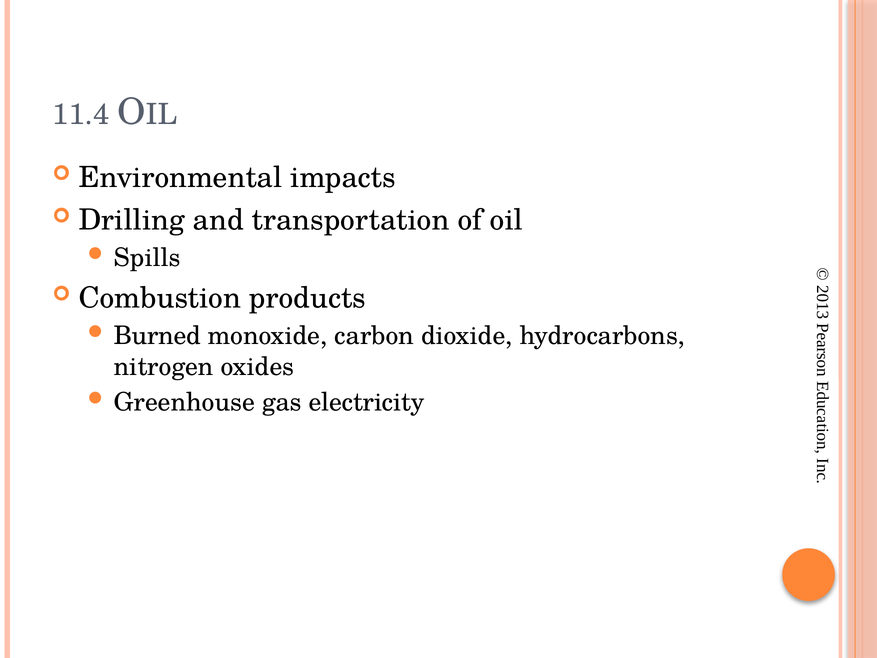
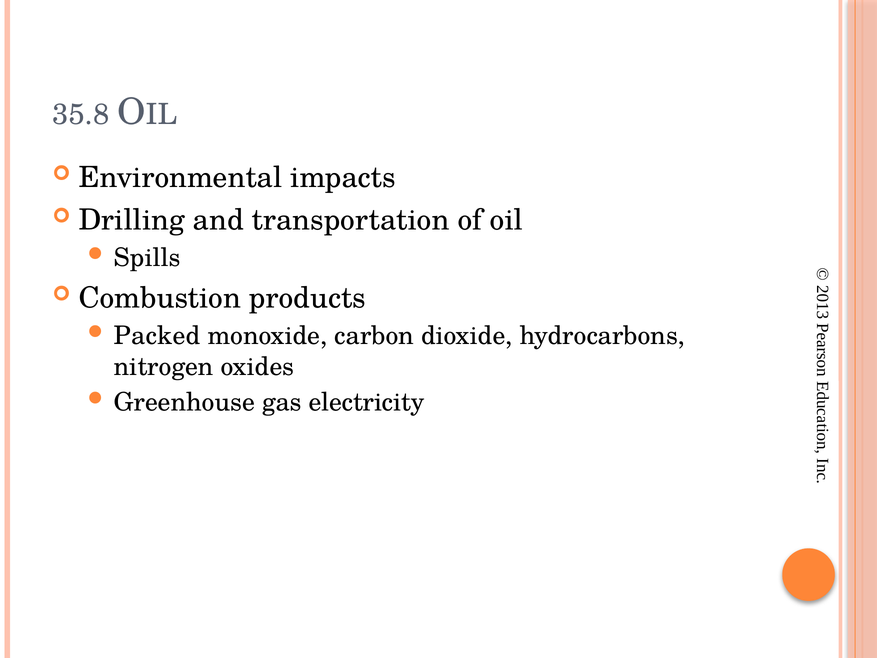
11.4: 11.4 -> 35.8
Burned: Burned -> Packed
